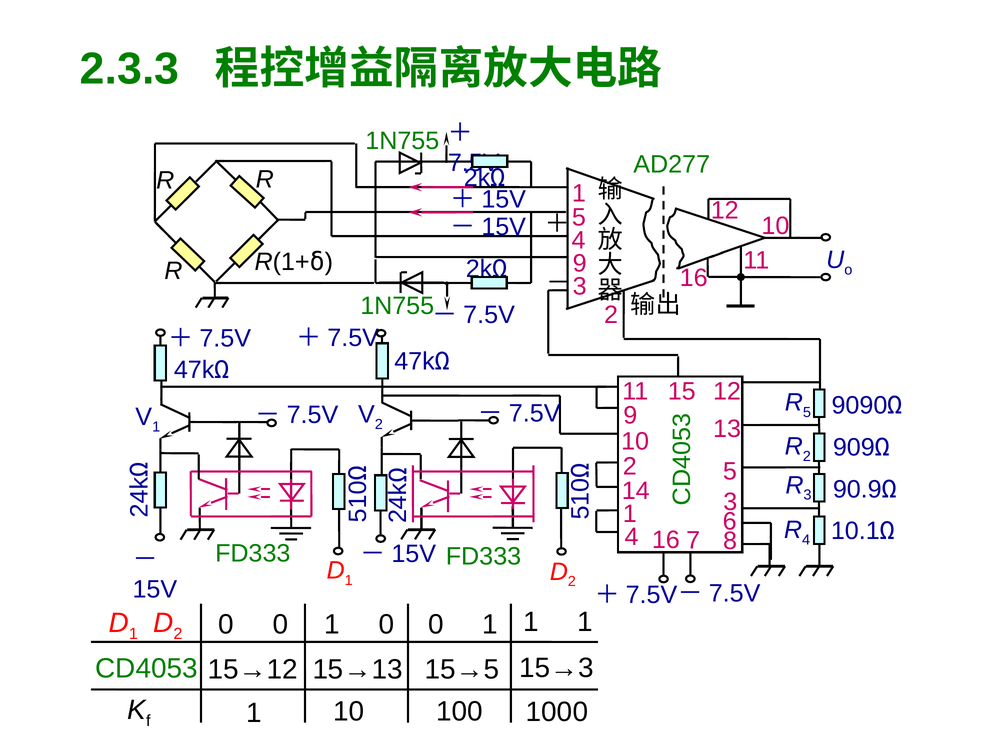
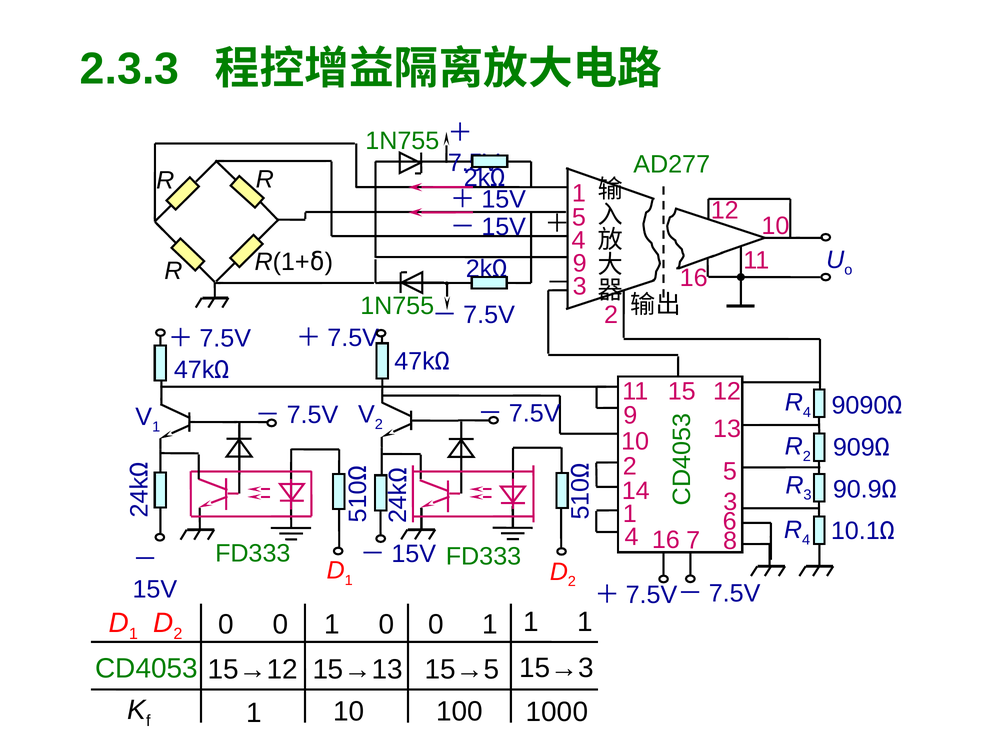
5 at (807, 412): 5 -> 4
